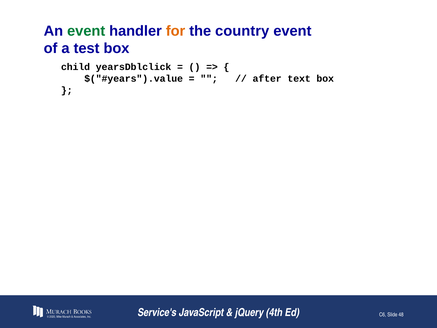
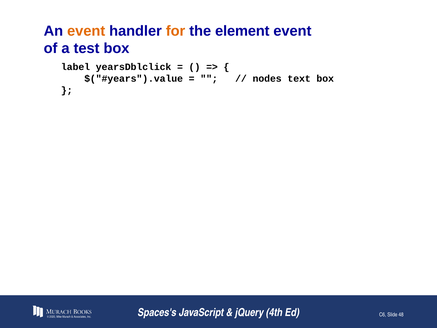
event at (86, 31) colour: green -> orange
country: country -> element
child: child -> label
after: after -> nodes
Service's: Service's -> Spaces's
